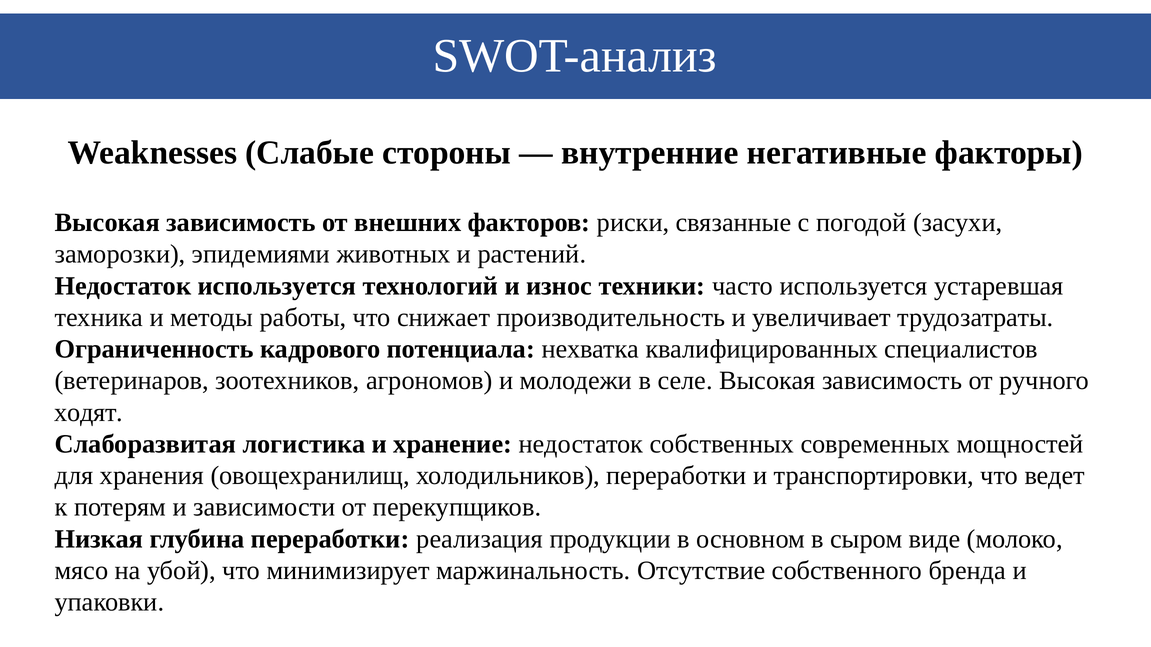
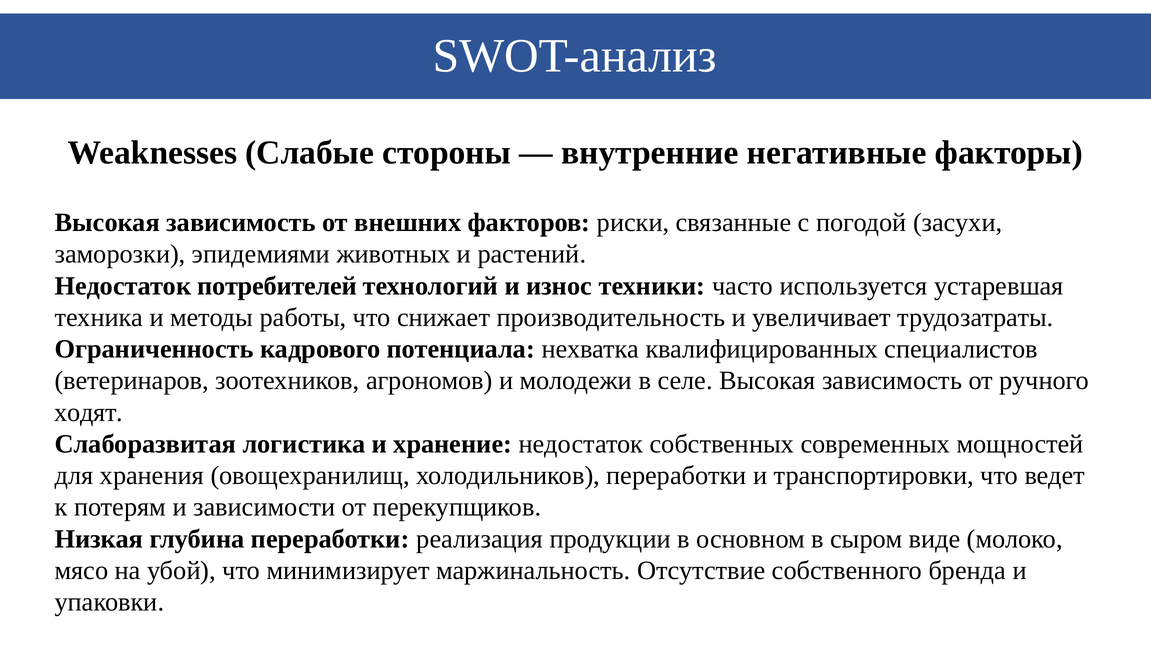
Недостаток используется: используется -> потребителей
